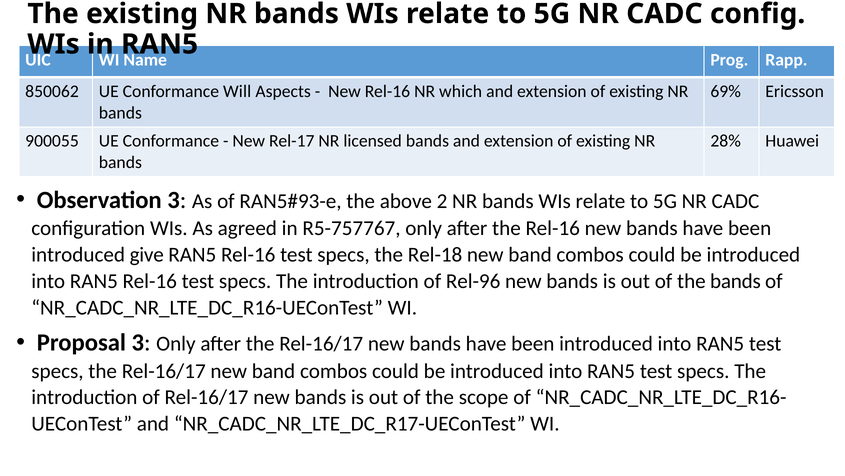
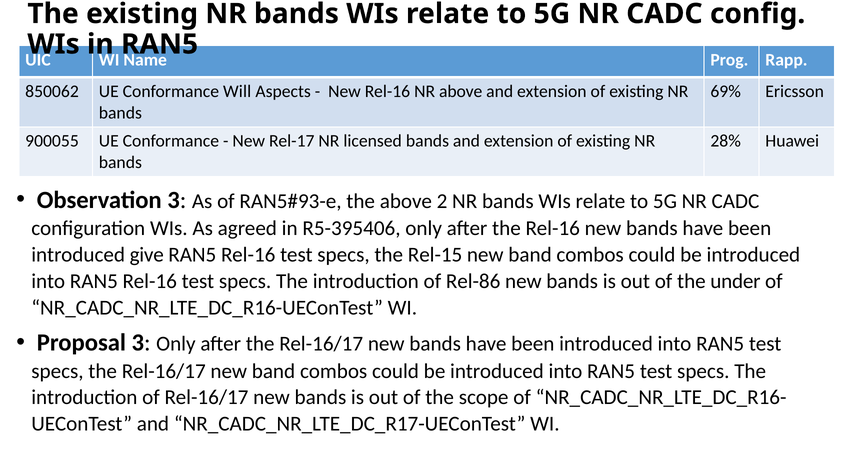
NR which: which -> above
R5-757767: R5-757767 -> R5-395406
Rel-18: Rel-18 -> Rel-15
Rel-96: Rel-96 -> Rel-86
the bands: bands -> under
